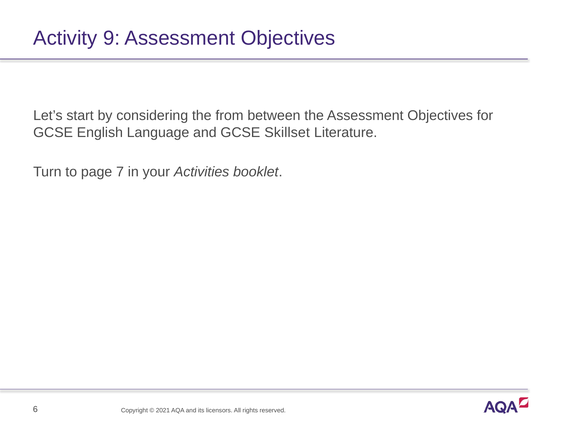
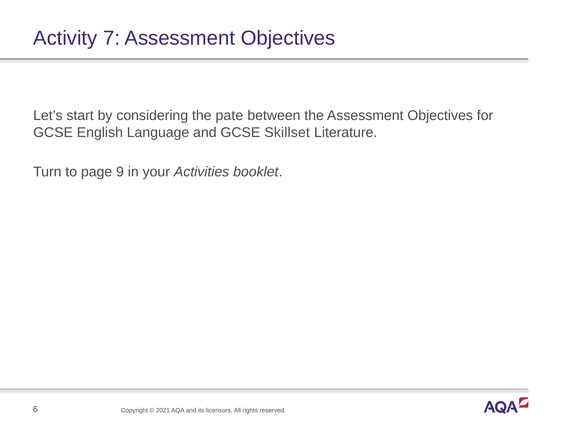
9: 9 -> 7
from: from -> pate
7: 7 -> 9
